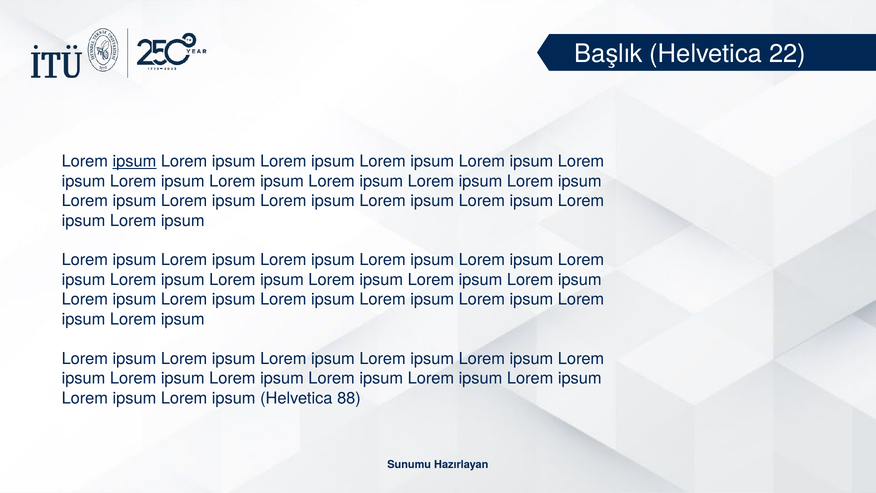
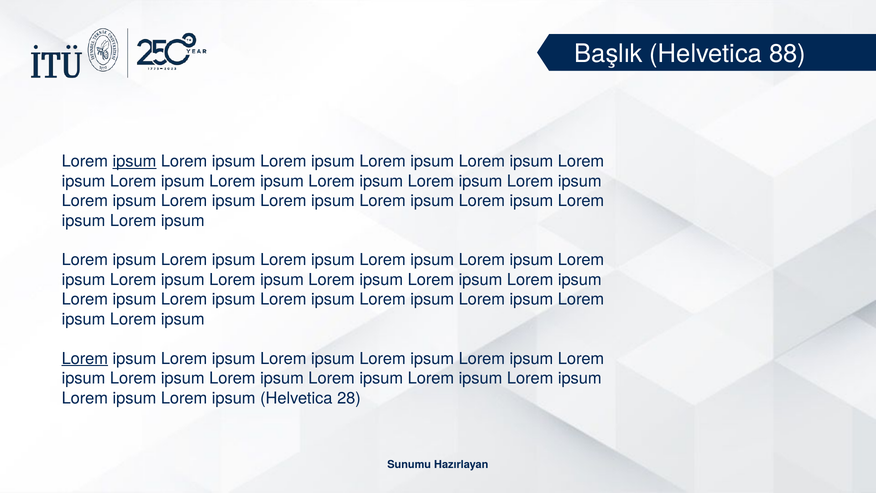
22: 22 -> 88
Lorem at (85, 358) underline: none -> present
88: 88 -> 28
